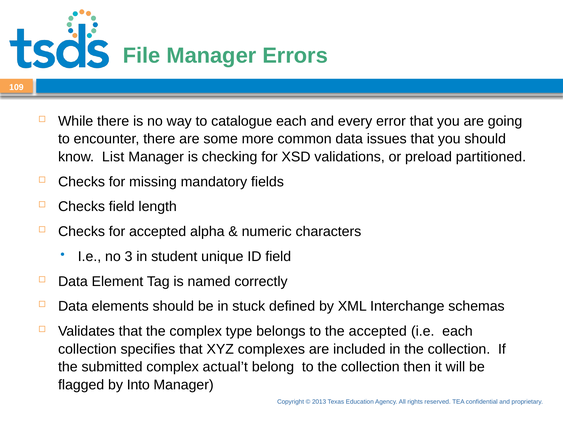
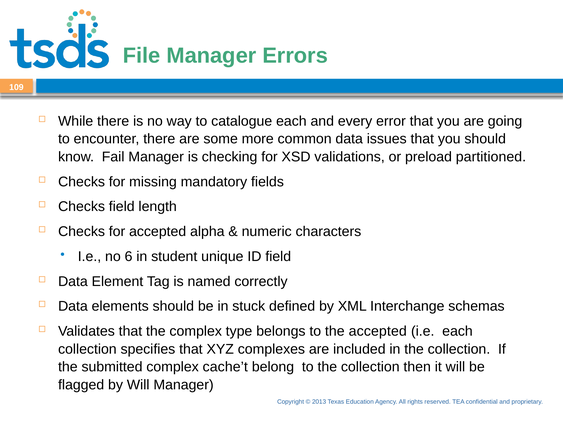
List: List -> Fail
3: 3 -> 6
actual’t: actual’t -> cache’t
by Into: Into -> Will
